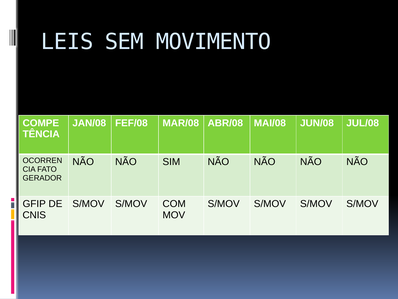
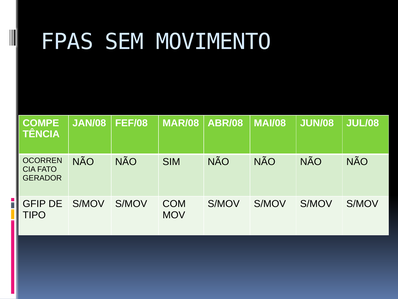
LEIS: LEIS -> FPAS
CNIS: CNIS -> TIPO
